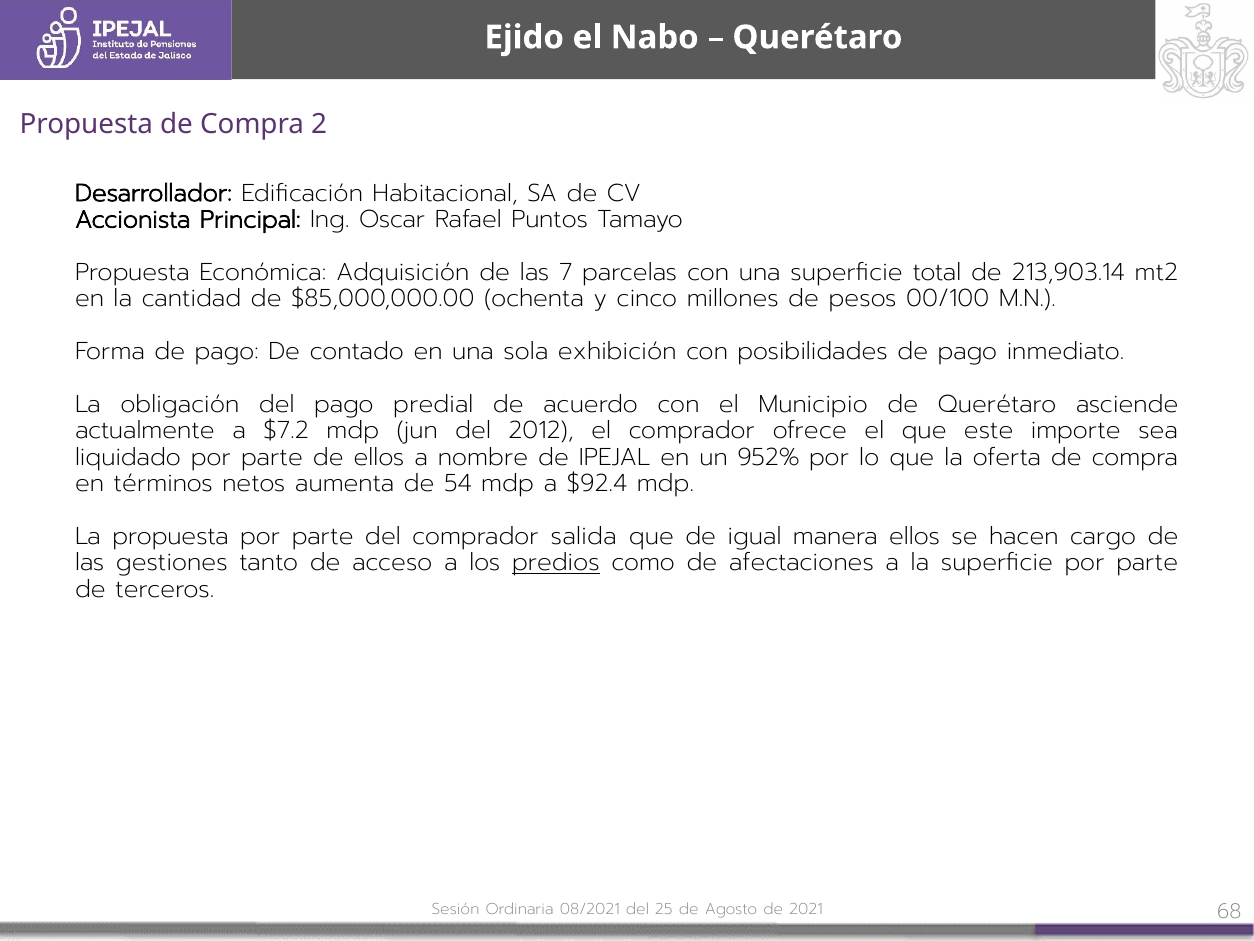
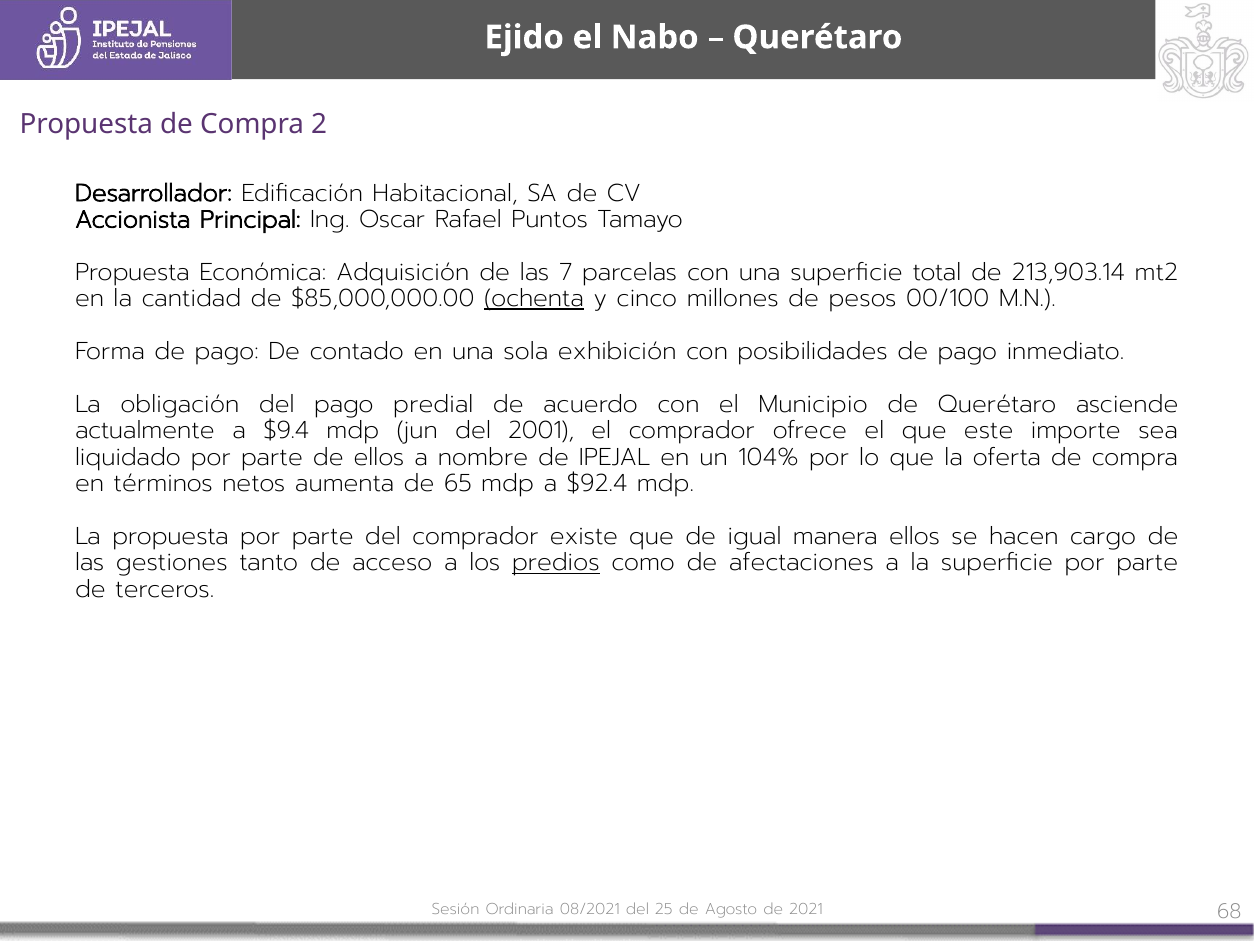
ochenta underline: none -> present
$7.2: $7.2 -> $9.4
2012: 2012 -> 2001
952%: 952% -> 104%
54: 54 -> 65
salida: salida -> existe
